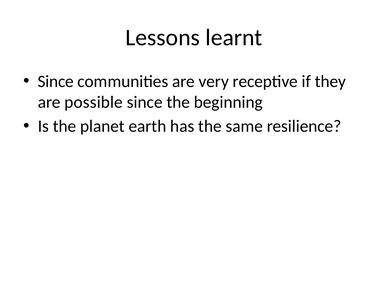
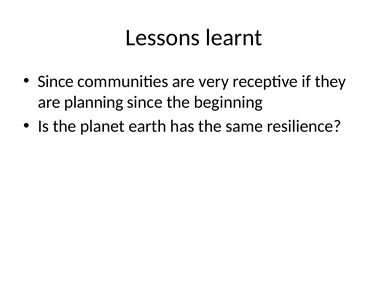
possible: possible -> planning
